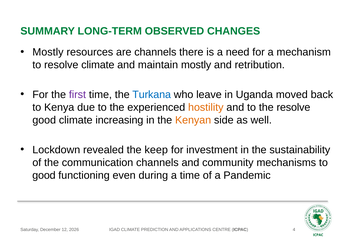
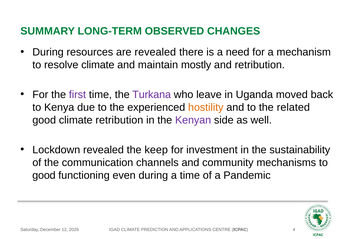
Mostly at (48, 52): Mostly -> During
are channels: channels -> revealed
Turkana colour: blue -> purple
the resolve: resolve -> related
climate increasing: increasing -> retribution
Kenyan colour: orange -> purple
